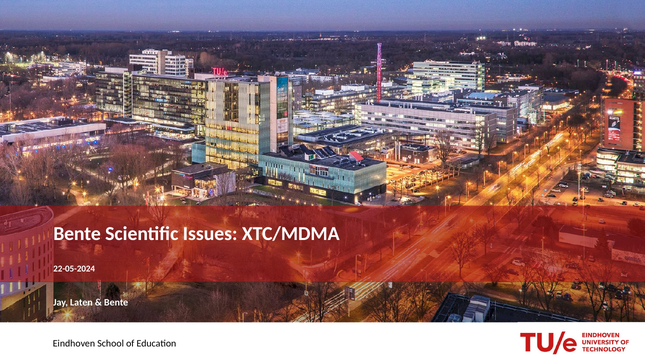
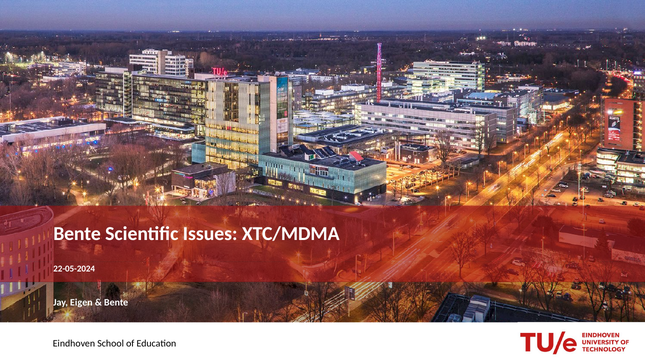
Laten: Laten -> Eigen
